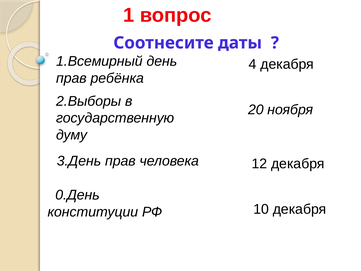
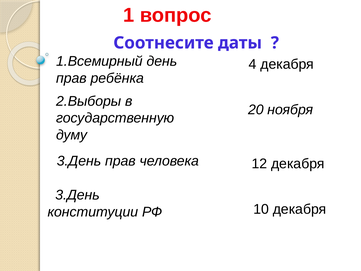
0.День at (78, 195): 0.День -> 3.День
